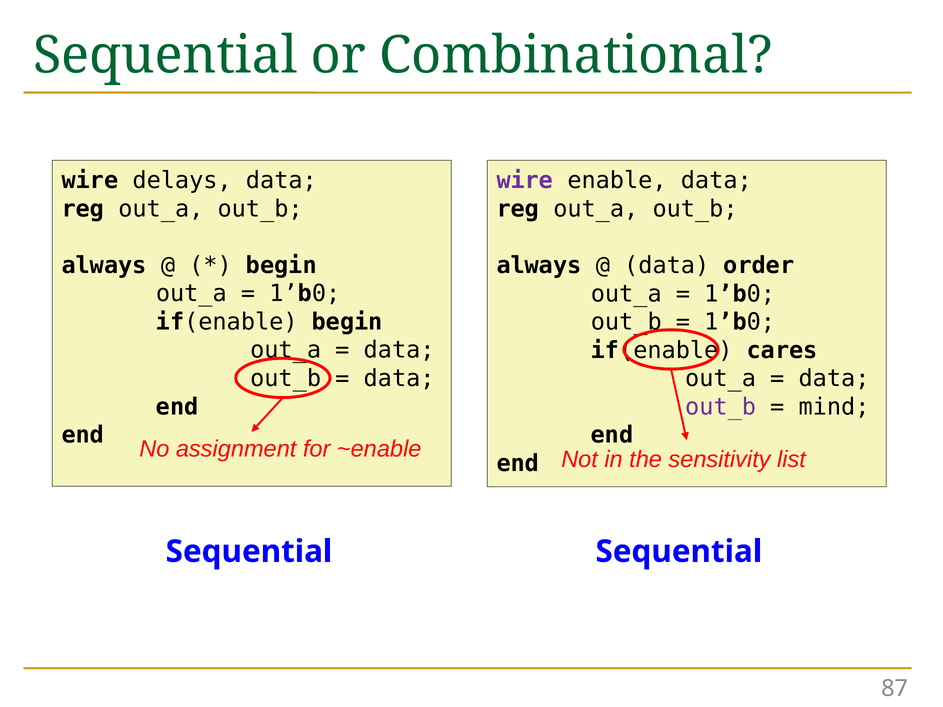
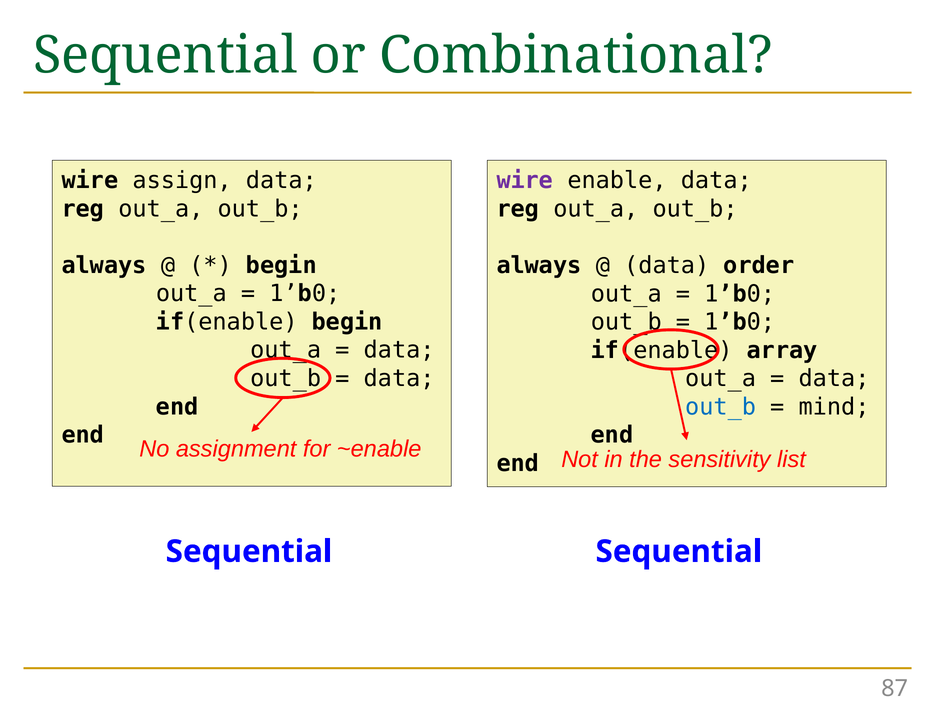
delays: delays -> assign
cares: cares -> array
out_b at (721, 407) colour: purple -> blue
